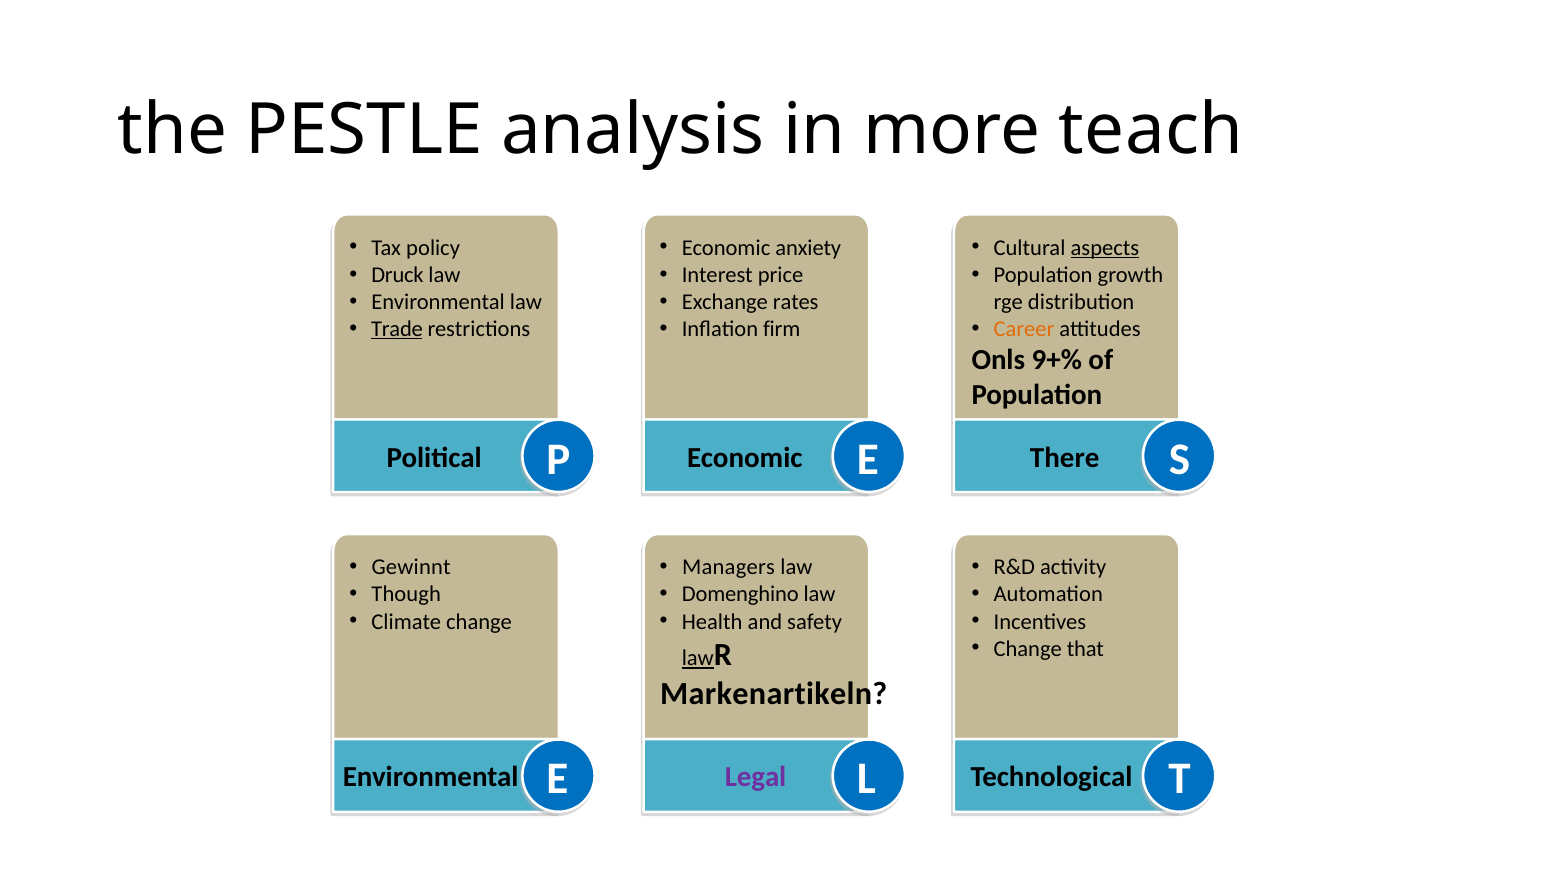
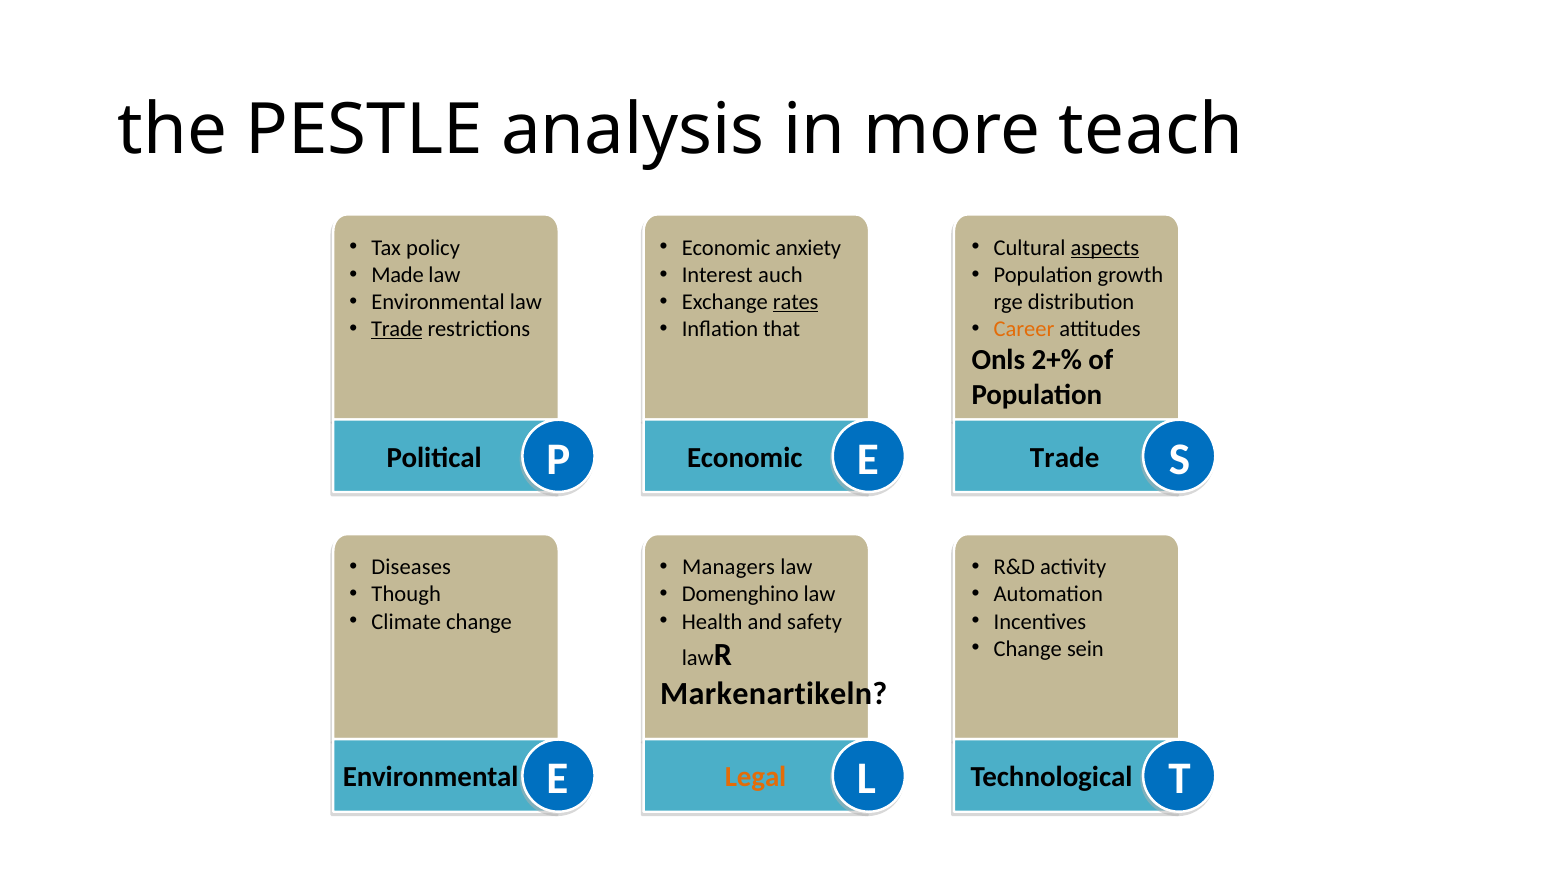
Druck: Druck -> Made
price: price -> auch
rates underline: none -> present
firm: firm -> that
9+%: 9+% -> 2+%
Economic There: There -> Trade
Gewinnt: Gewinnt -> Diseases
that: that -> sein
law at (698, 658) underline: present -> none
Legal colour: purple -> orange
